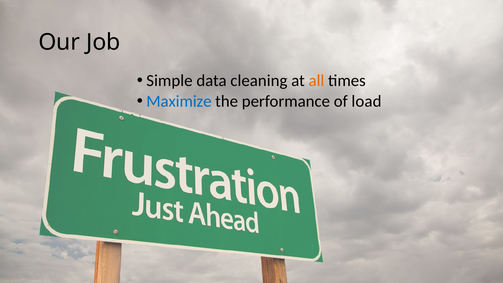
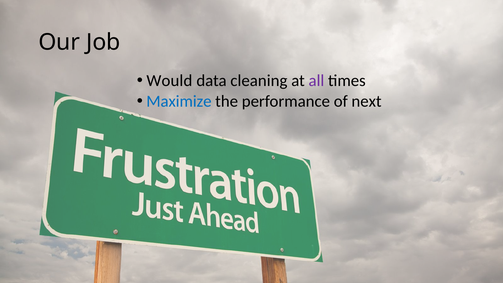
Simple: Simple -> Would
all colour: orange -> purple
load: load -> next
